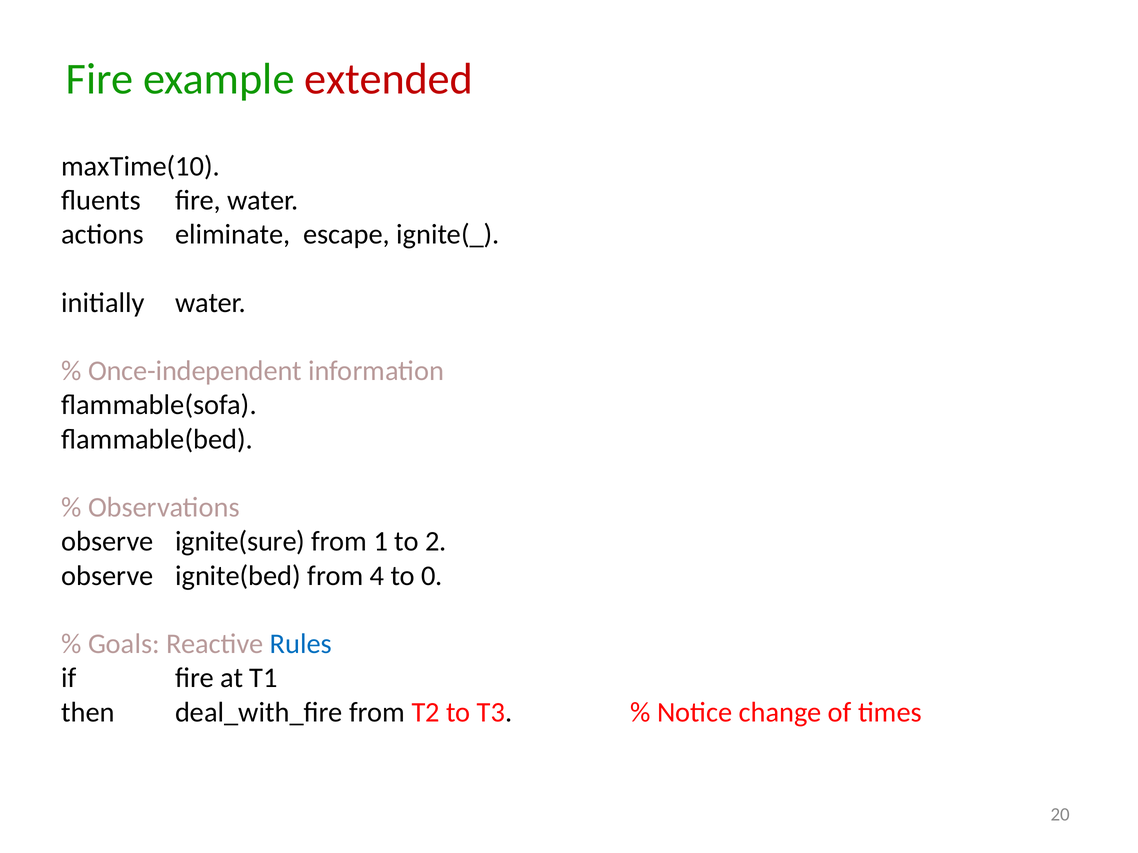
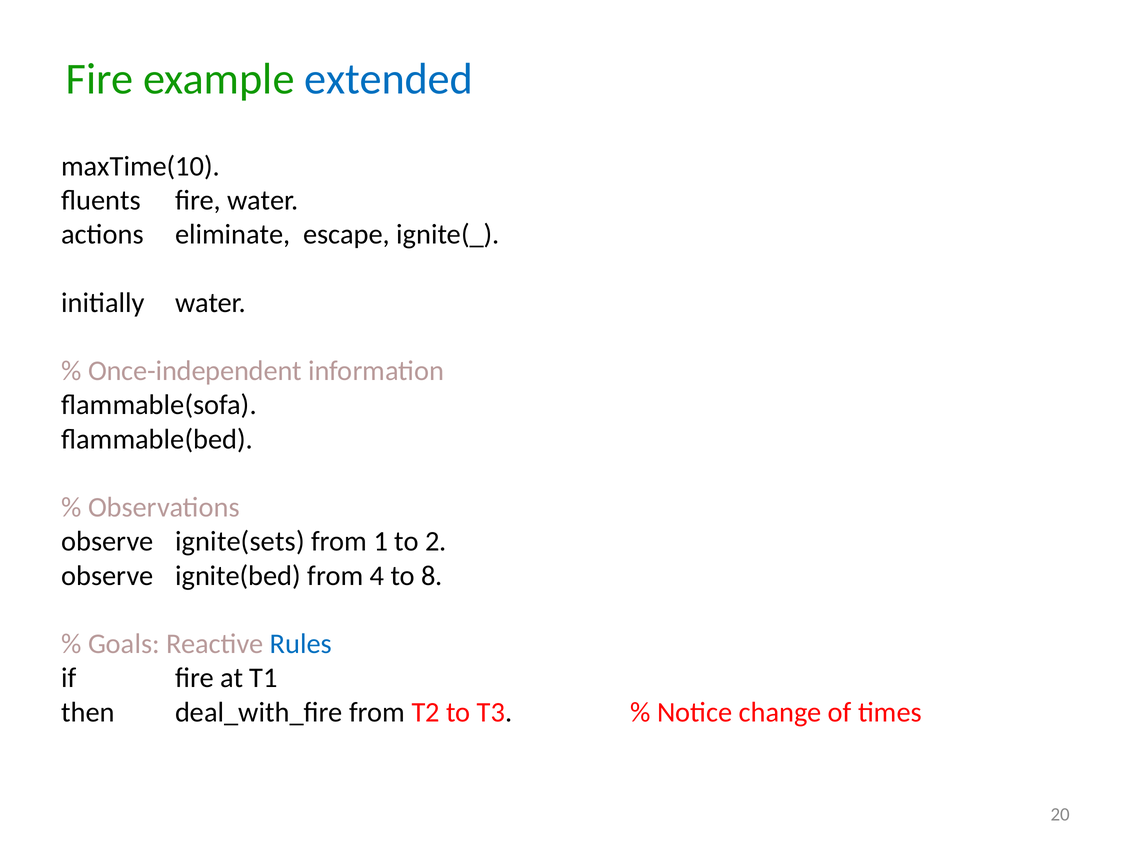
extended colour: red -> blue
ignite(sure: ignite(sure -> ignite(sets
0: 0 -> 8
